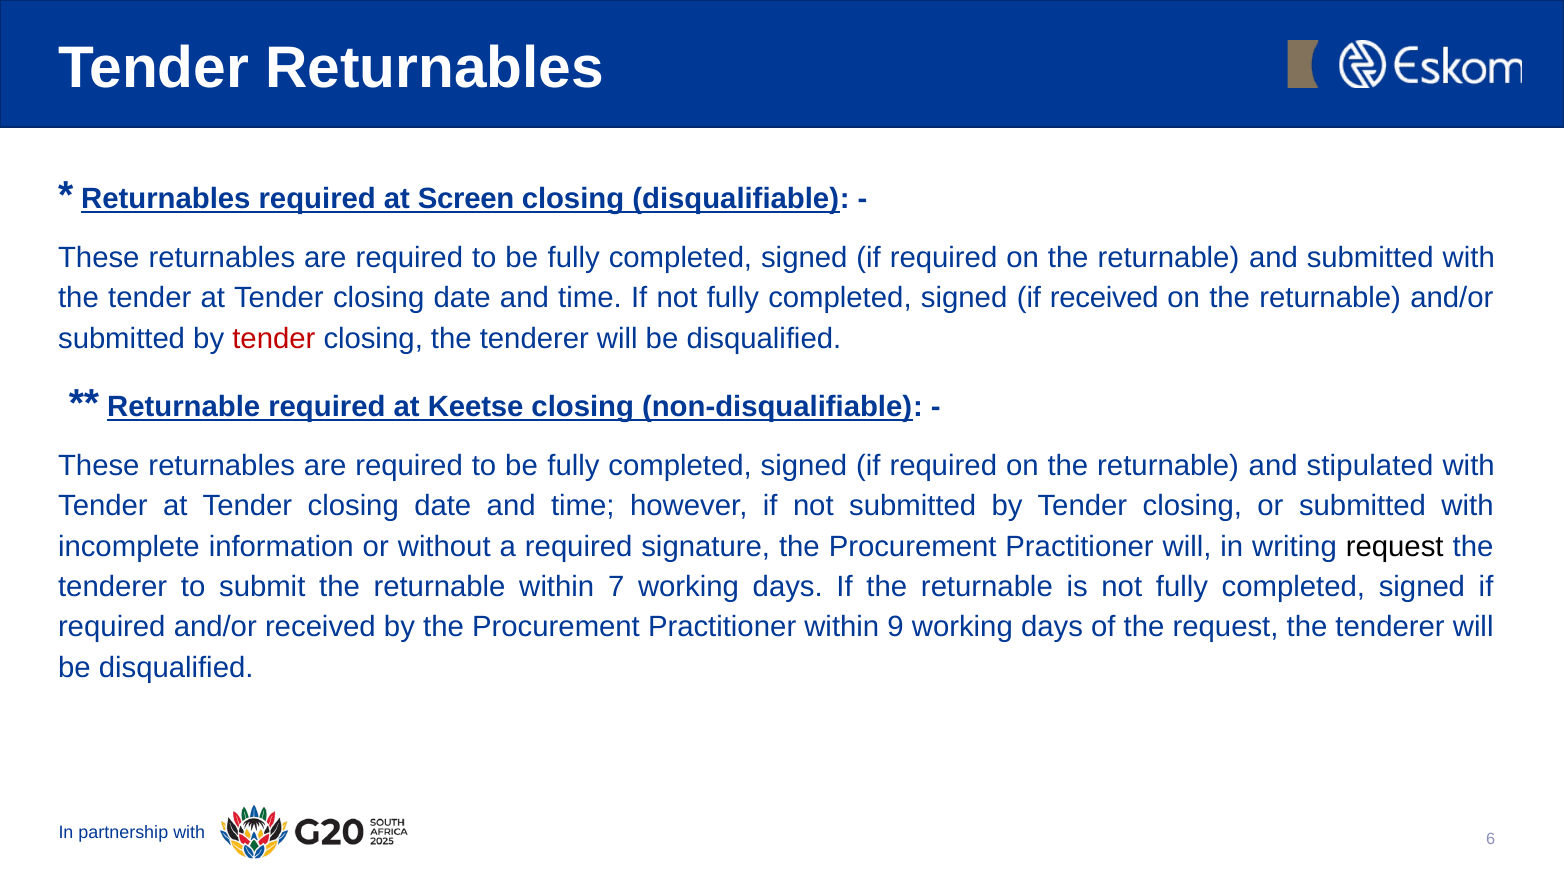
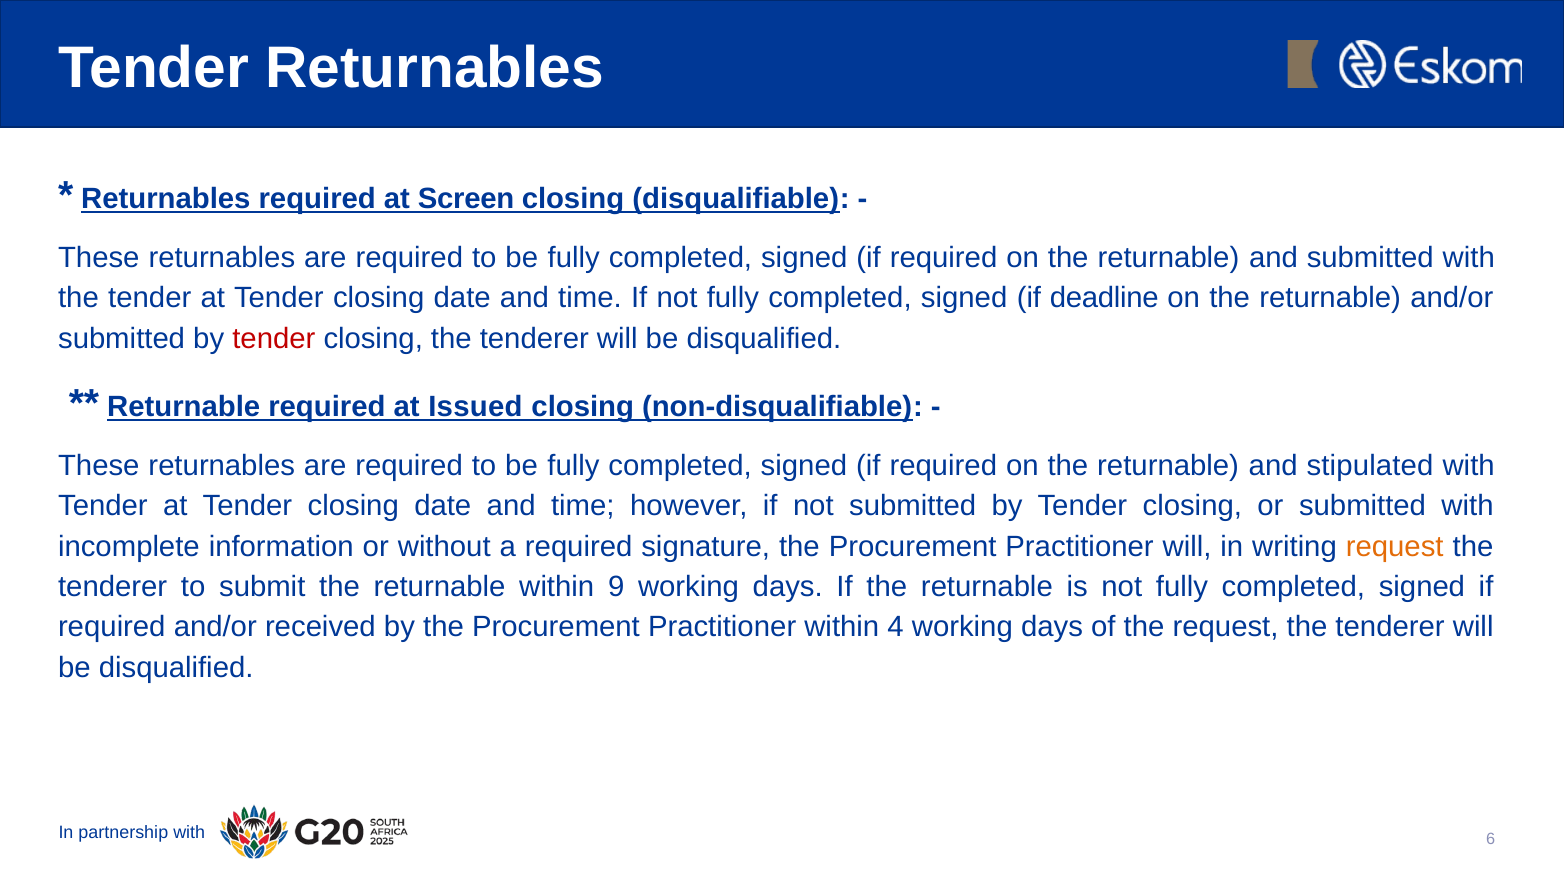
if received: received -> deadline
Keetse: Keetse -> Issued
request at (1395, 547) colour: black -> orange
7: 7 -> 9
9: 9 -> 4
